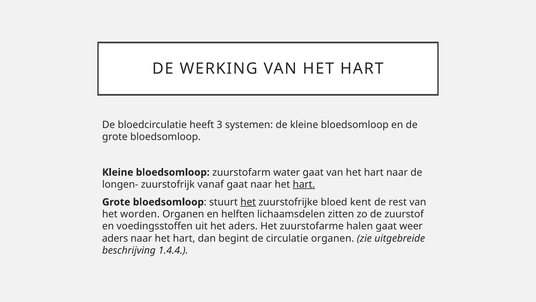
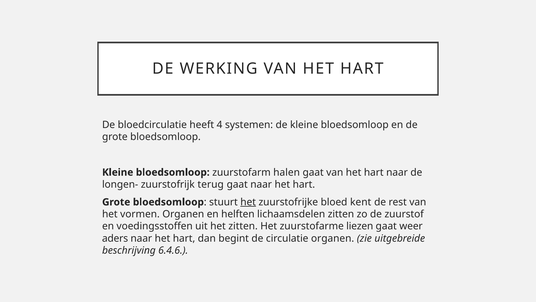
3: 3 -> 4
water: water -> halen
vanaf: vanaf -> terug
hart at (304, 184) underline: present -> none
worden: worden -> vormen
het aders: aders -> zitten
halen: halen -> liezen
1.4.4: 1.4.4 -> 6.4.6
